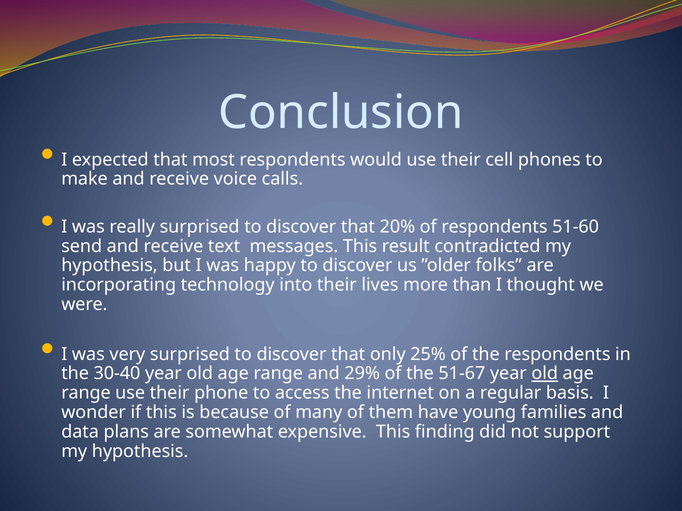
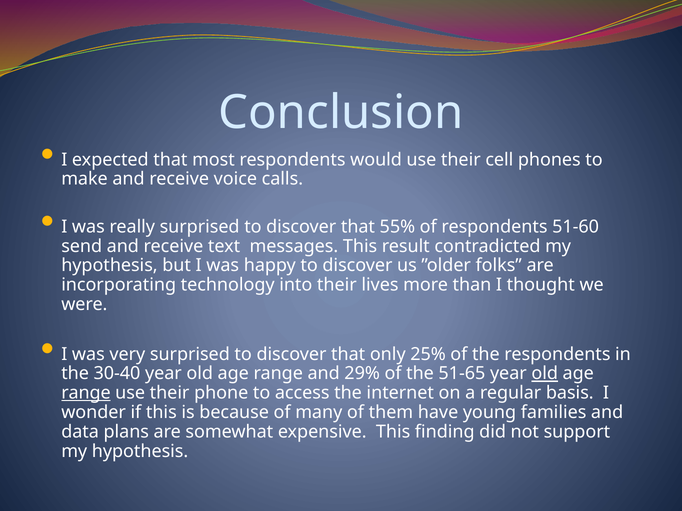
20%: 20% -> 55%
51-67: 51-67 -> 51-65
range at (86, 393) underline: none -> present
